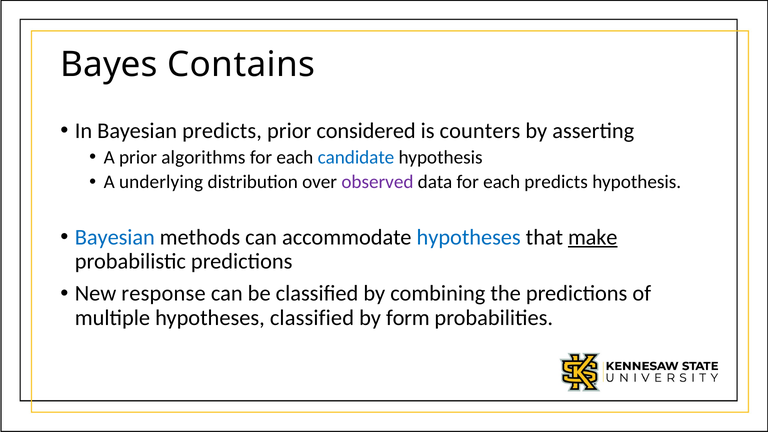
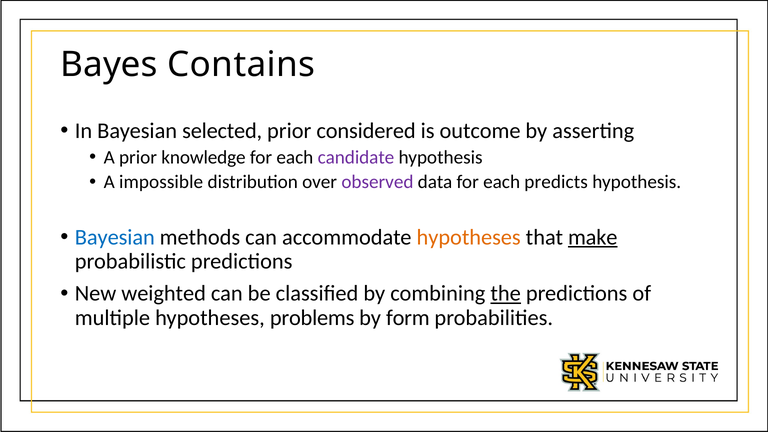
Bayesian predicts: predicts -> selected
counters: counters -> outcome
algorithms: algorithms -> knowledge
candidate colour: blue -> purple
underlying: underlying -> impossible
hypotheses at (469, 237) colour: blue -> orange
response: response -> weighted
the underline: none -> present
hypotheses classified: classified -> problems
